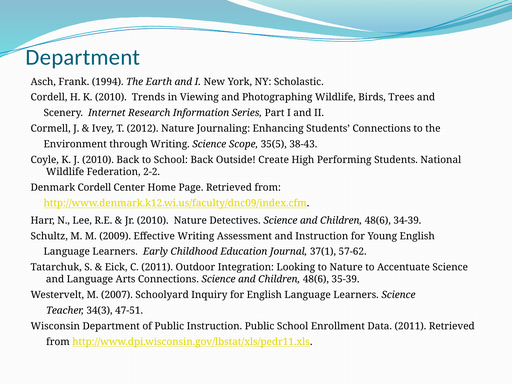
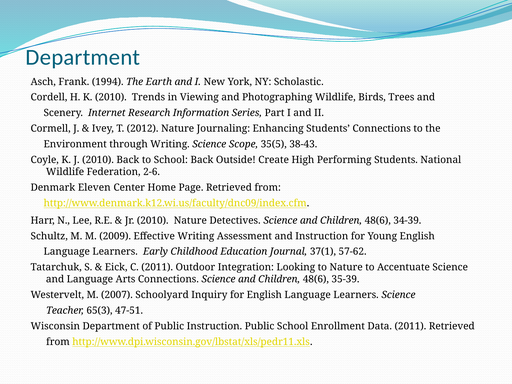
2-2: 2-2 -> 2-6
Denmark Cordell: Cordell -> Eleven
34(3: 34(3 -> 65(3
